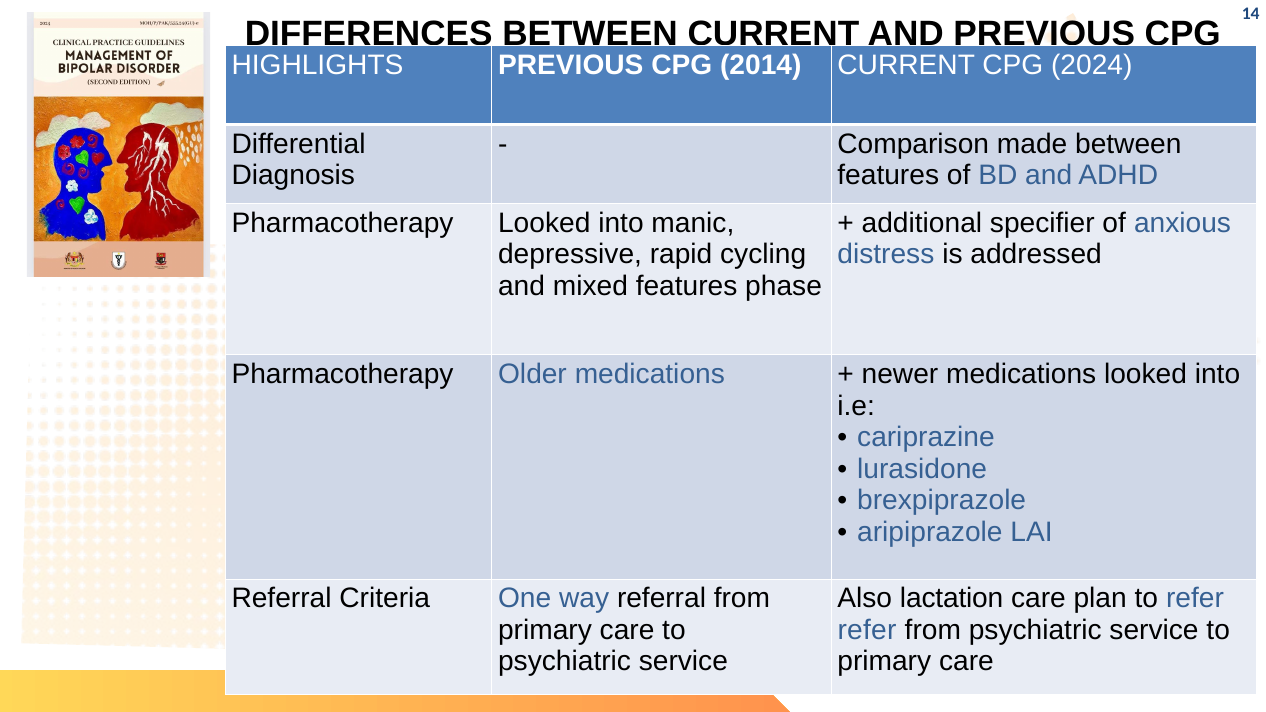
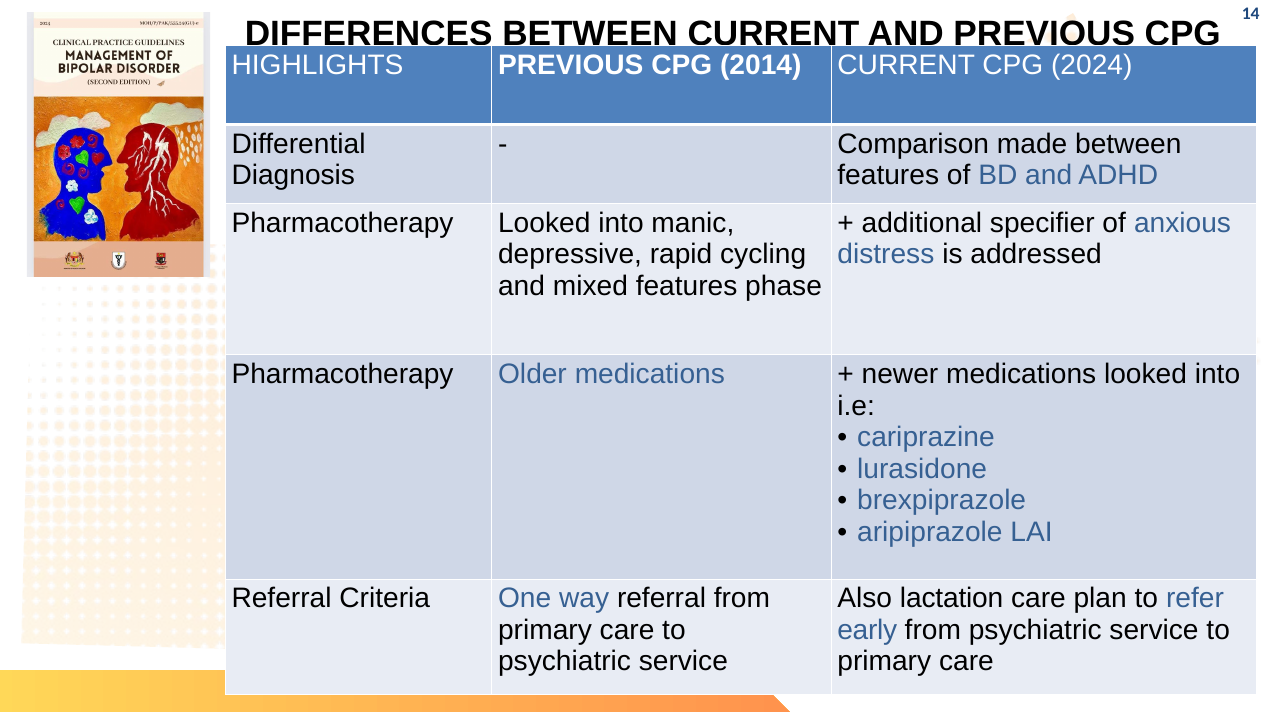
refer at (867, 630): refer -> early
